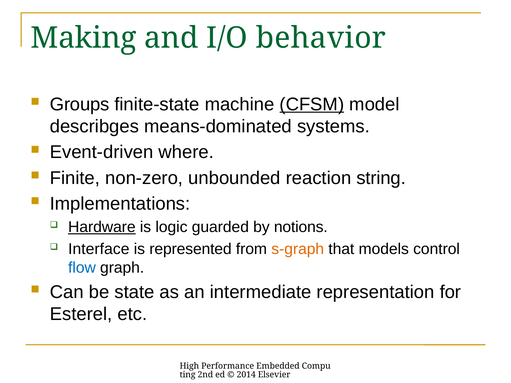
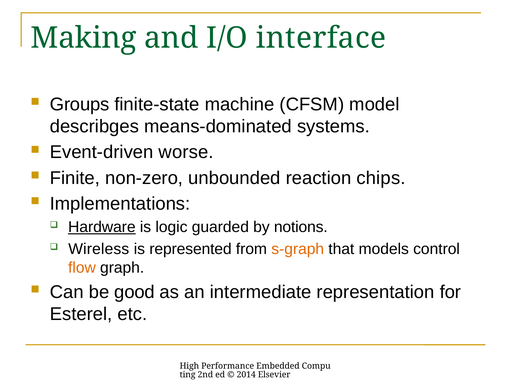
behavior: behavior -> interface
CFSM underline: present -> none
where: where -> worse
string: string -> chips
Interface: Interface -> Wireless
flow colour: blue -> orange
state: state -> good
